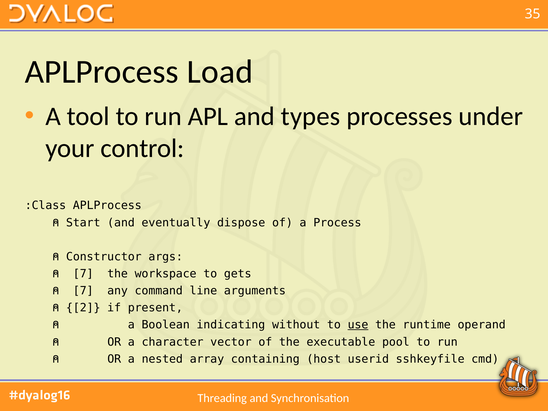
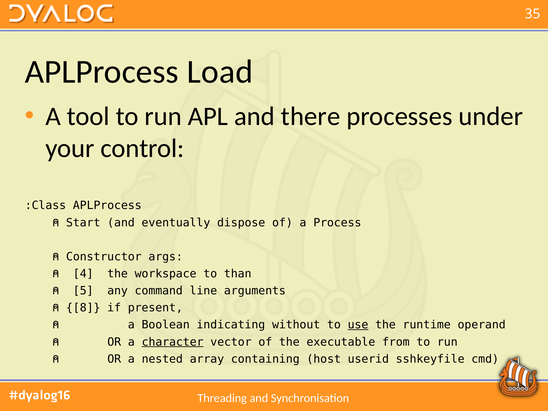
types: types -> there
7 at (83, 274): 7 -> 4
gets: gets -> than
7 at (83, 291): 7 -> 5
2: 2 -> 8
character underline: none -> present
pool: pool -> from
